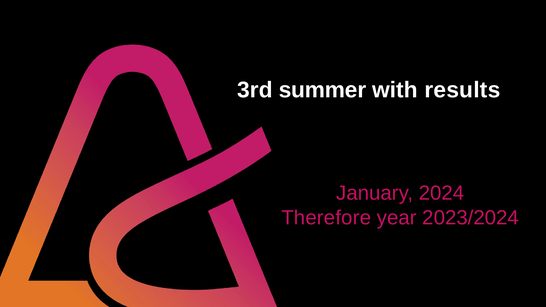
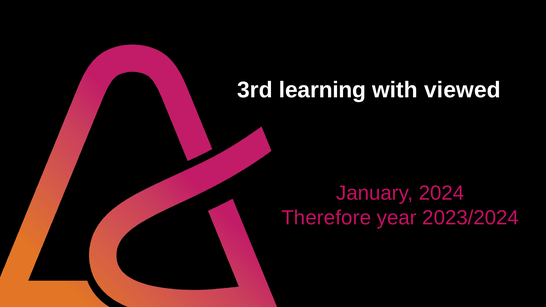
summer: summer -> learning
results: results -> viewed
